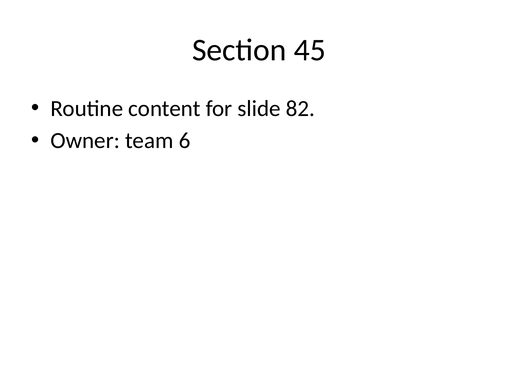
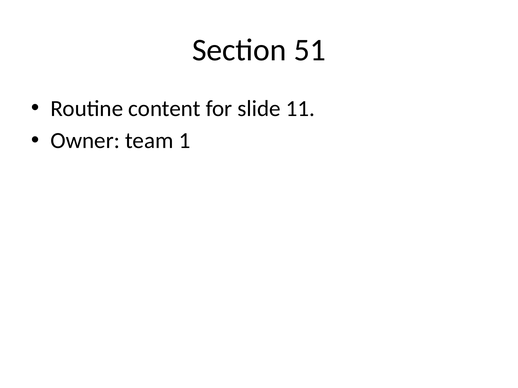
45: 45 -> 51
82: 82 -> 11
6: 6 -> 1
